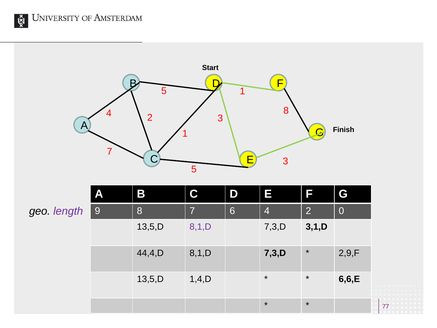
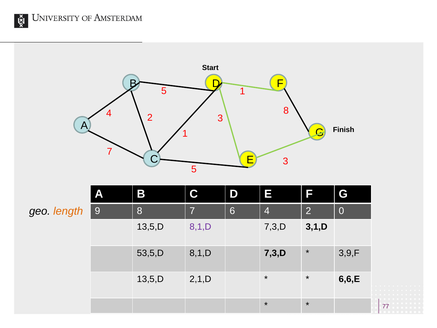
length colour: purple -> orange
44,4,D: 44,4,D -> 53,5,D
2,9,F: 2,9,F -> 3,9,F
1,4,D: 1,4,D -> 2,1,D
